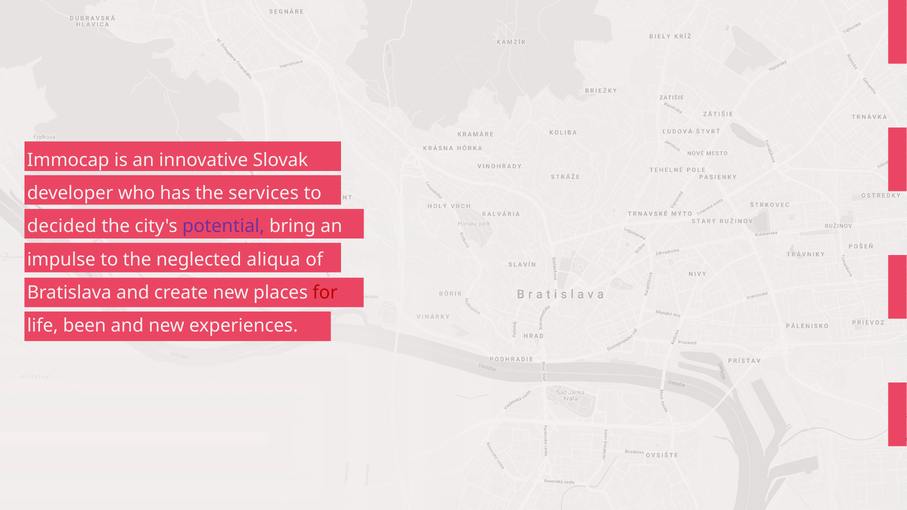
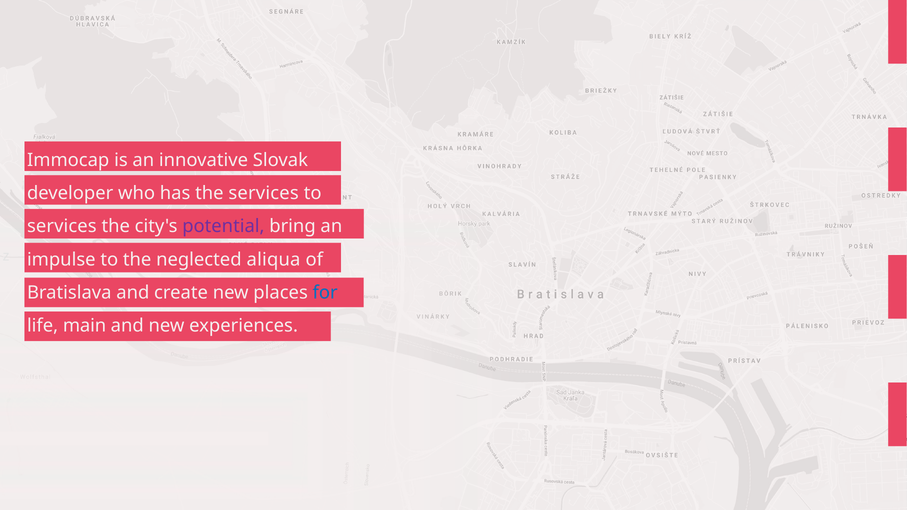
decided at (62, 226): decided -> services
for colour: red -> blue
been: been -> main
